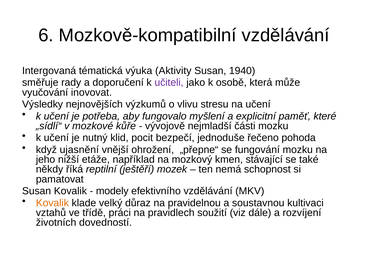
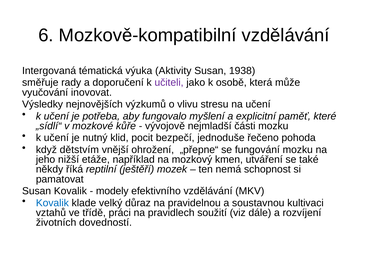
1940: 1940 -> 1938
ujasnění: ujasnění -> dětstvím
stávající: stávající -> utváření
Kovalik at (52, 203) colour: orange -> blue
